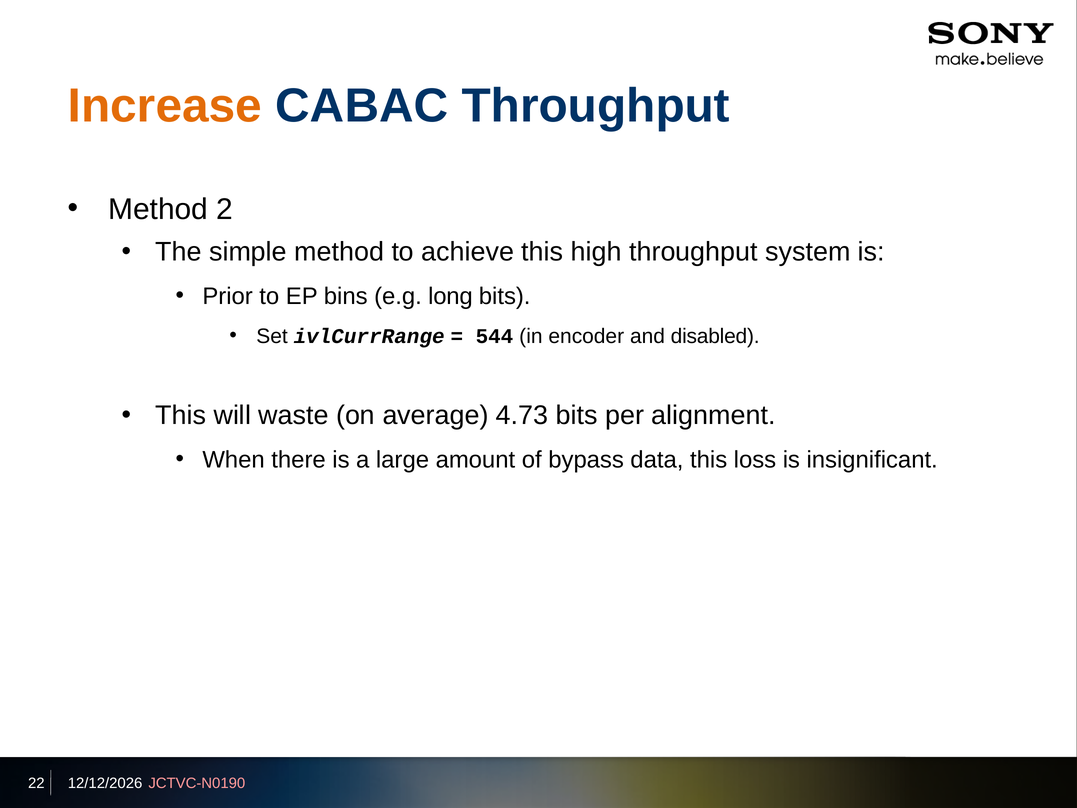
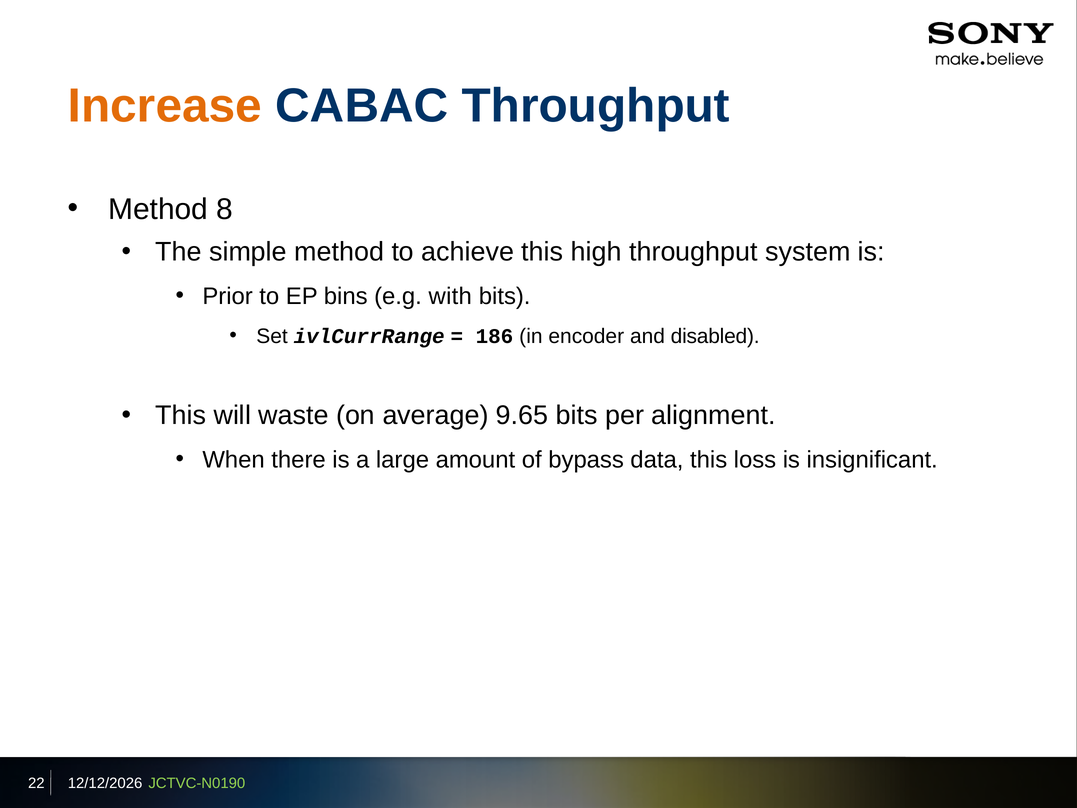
2: 2 -> 8
long: long -> with
544: 544 -> 186
4.73: 4.73 -> 9.65
JCTVC-N0190 colour: pink -> light green
